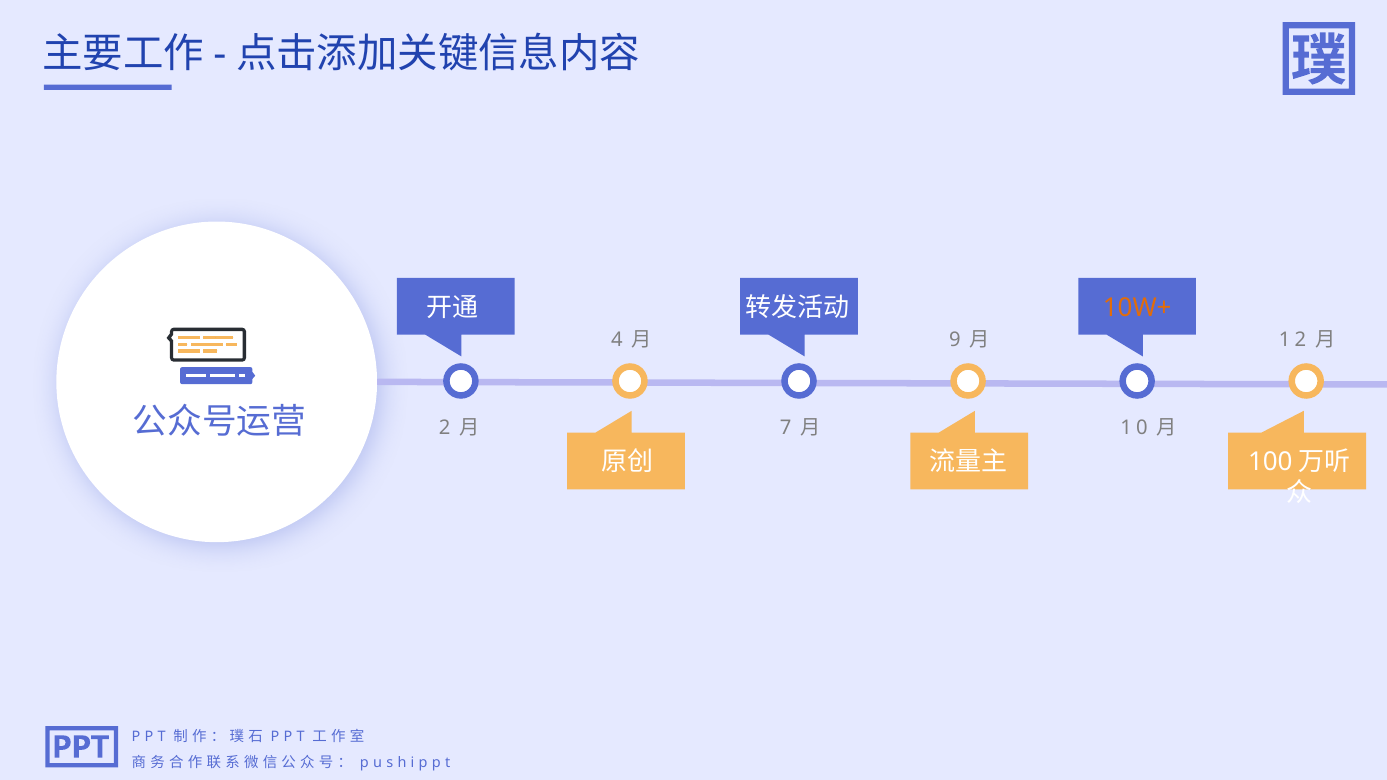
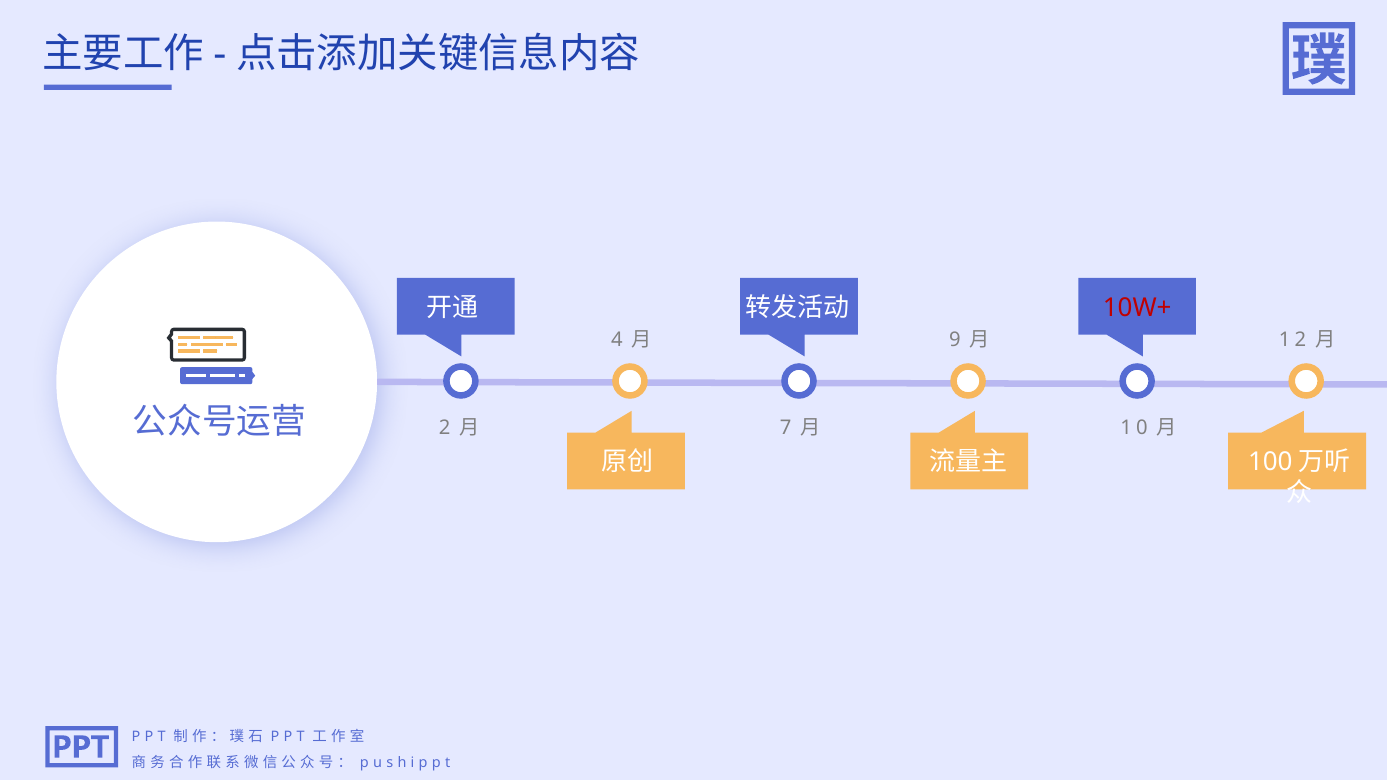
10W+ colour: orange -> red
